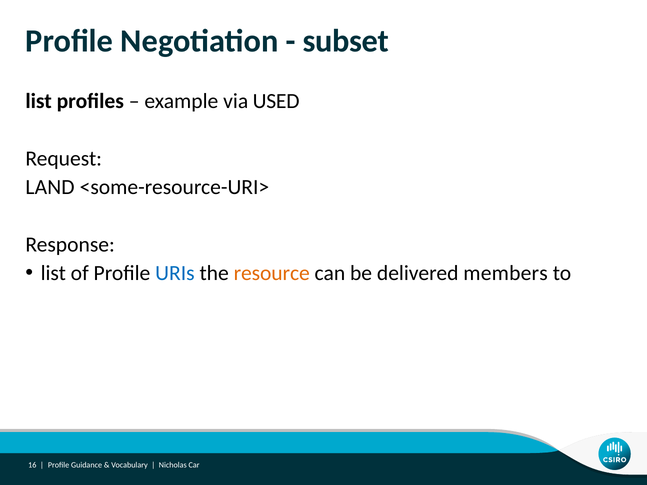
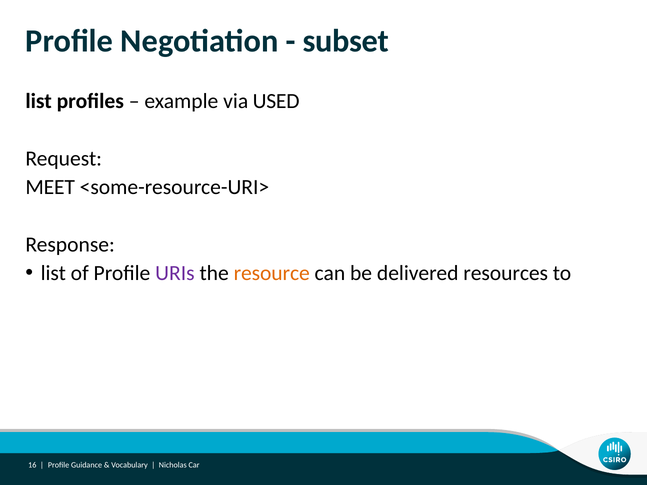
LAND: LAND -> MEET
URIs colour: blue -> purple
members: members -> resources
